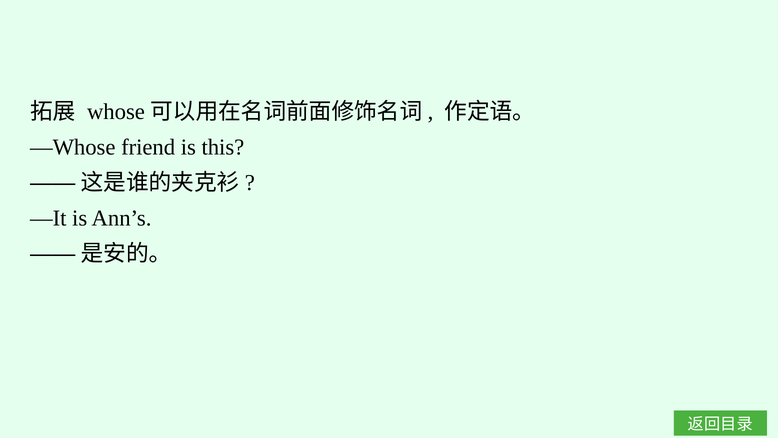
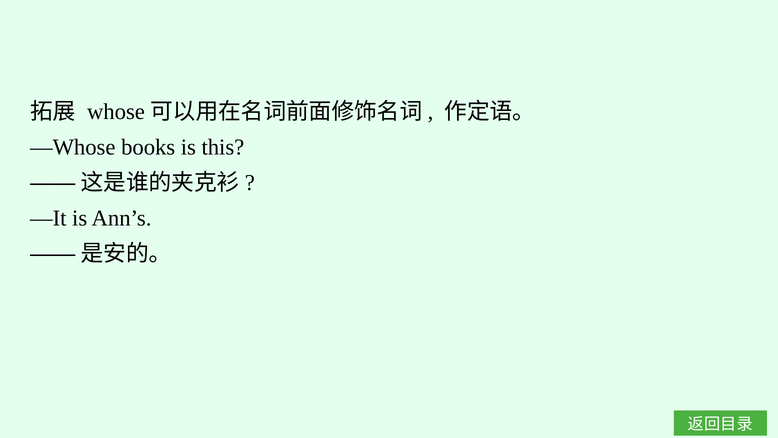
friend: friend -> books
